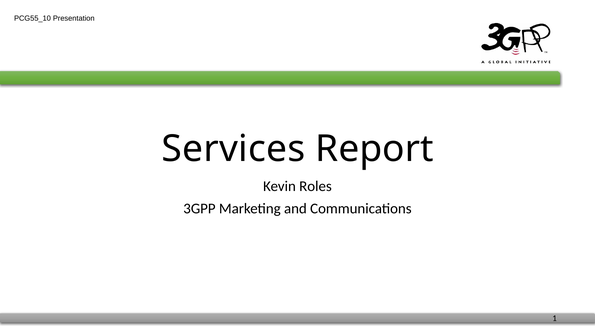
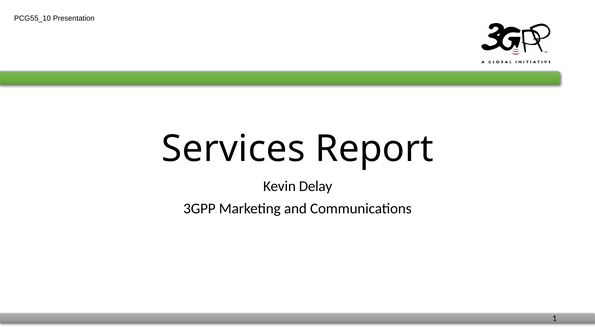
Roles: Roles -> Delay
